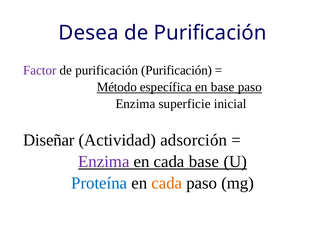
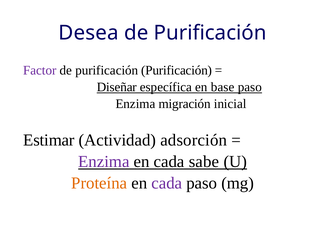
Método: Método -> Diseñar
superficie: superficie -> migración
Diseñar: Diseñar -> Estimar
cada base: base -> sabe
Proteína colour: blue -> orange
cada at (167, 183) colour: orange -> purple
